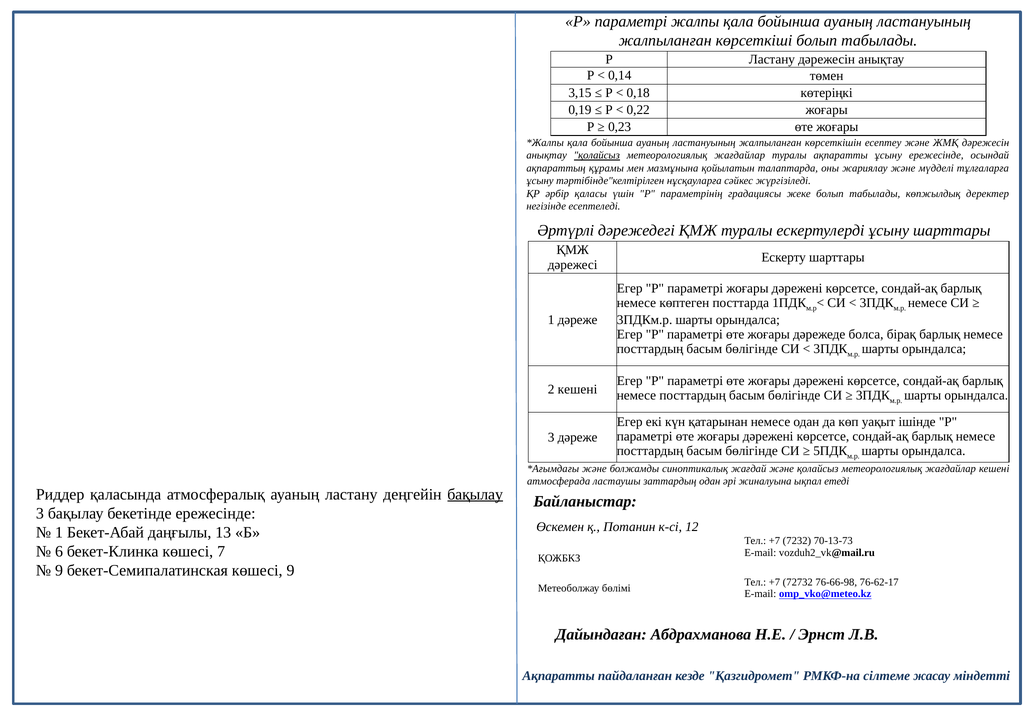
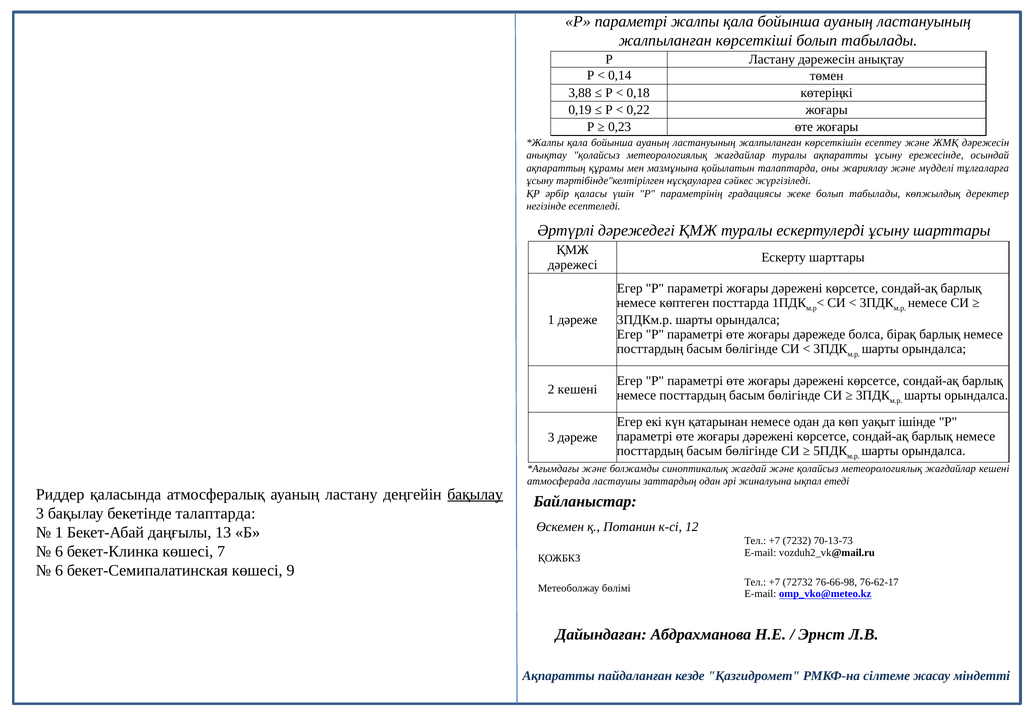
3,15: 3,15 -> 3,88
қолайсыз at (597, 155) underline: present -> none
бекетінде ережесінде: ережесінде -> талаптарда
9 at (59, 571): 9 -> 6
